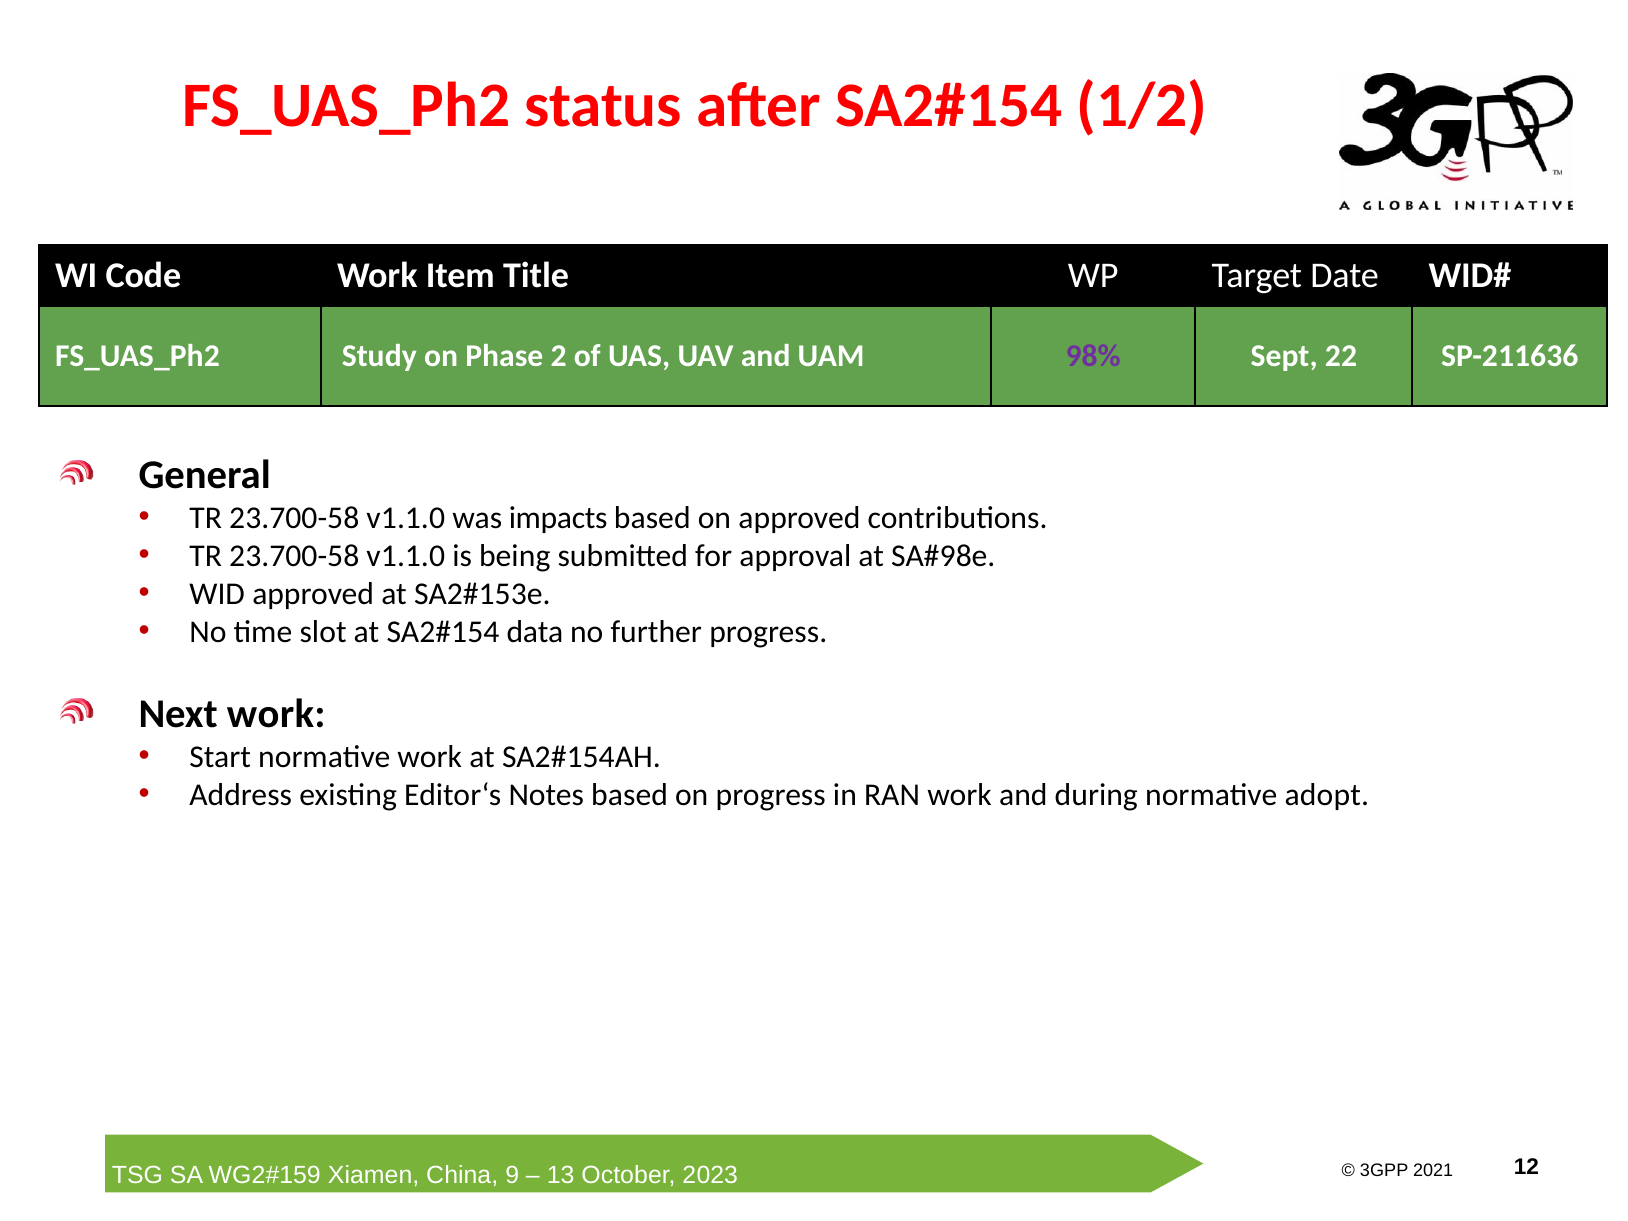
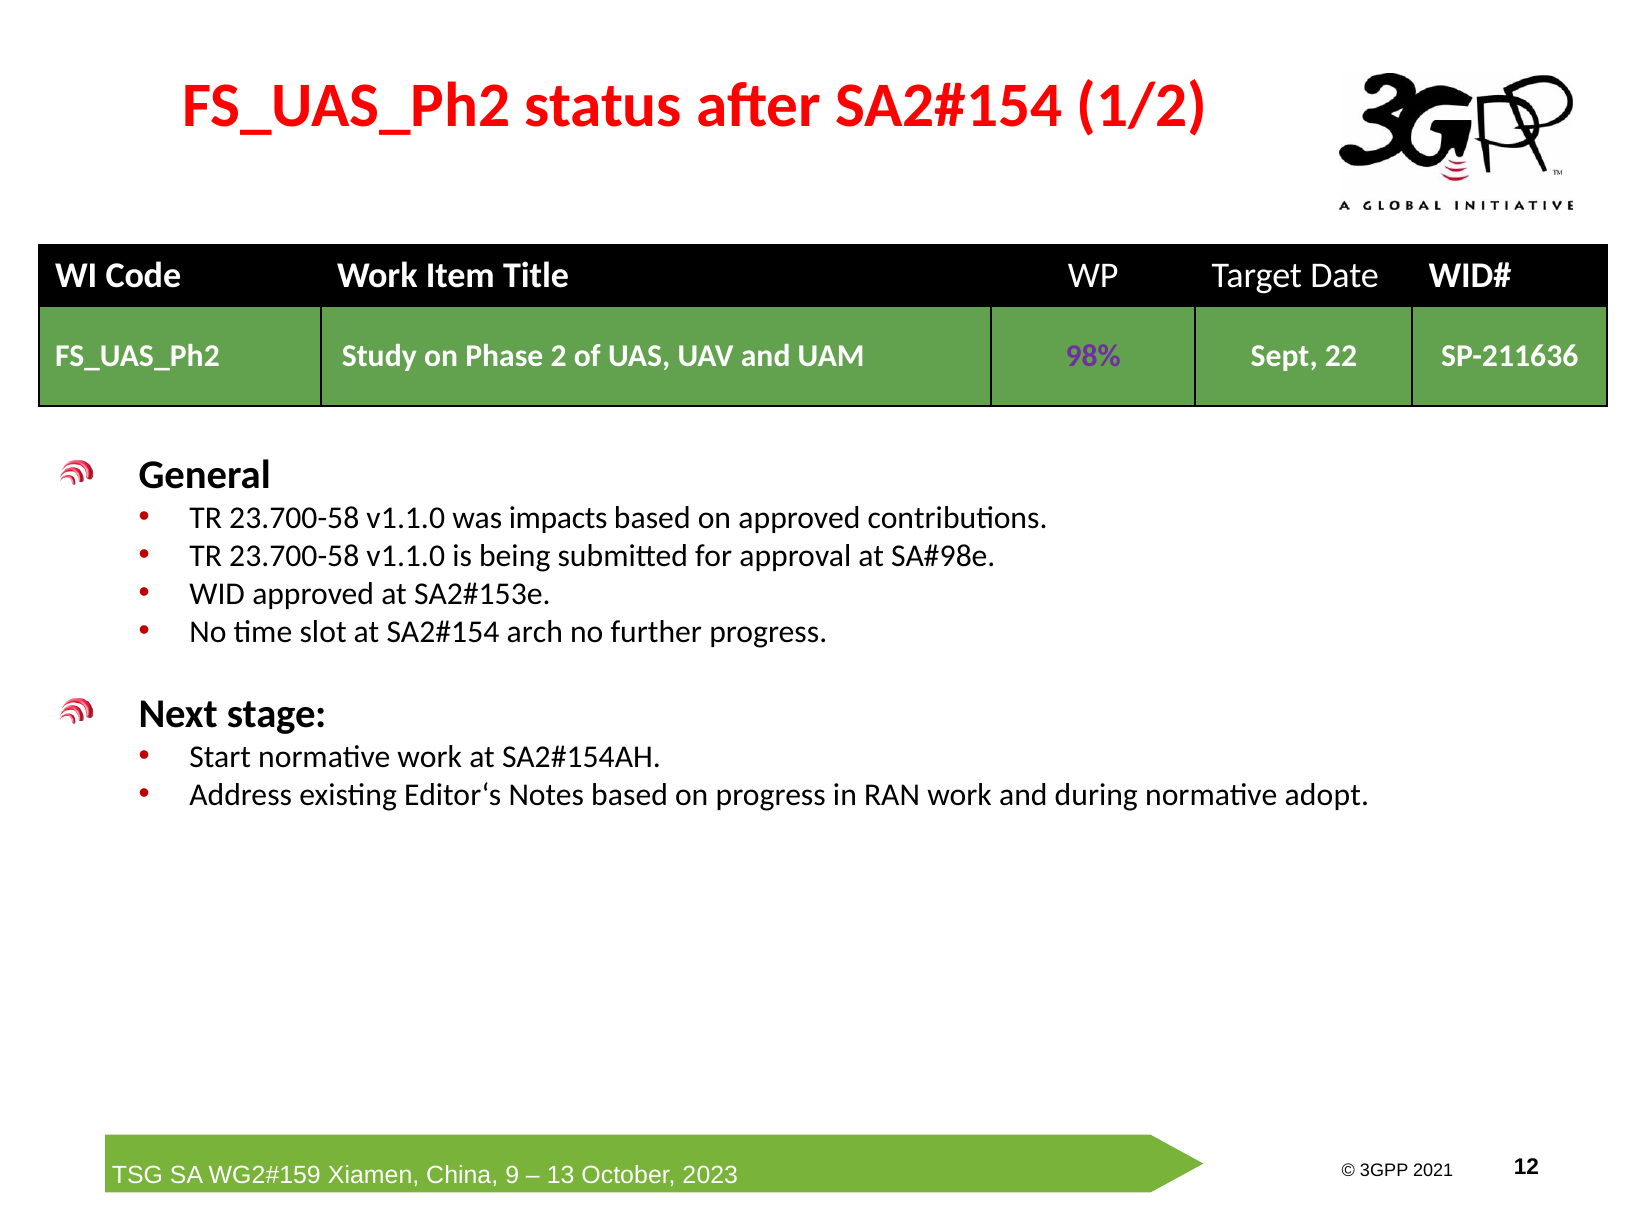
data: data -> arch
Next work: work -> stage
